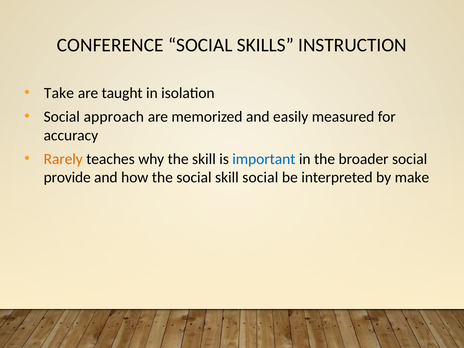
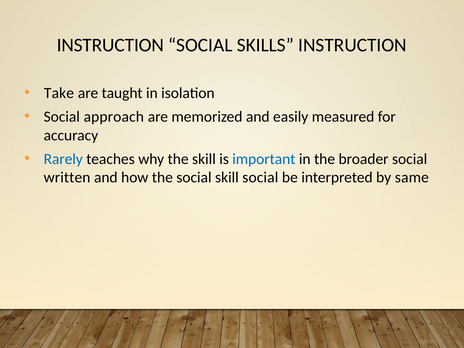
CONFERENCE at (110, 45): CONFERENCE -> INSTRUCTION
Rarely colour: orange -> blue
provide: provide -> written
make: make -> same
